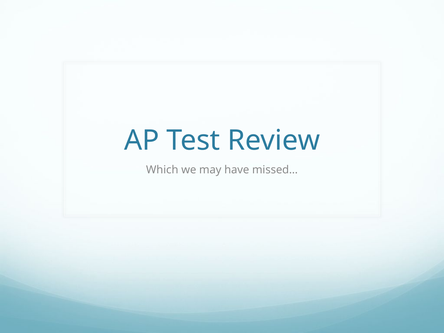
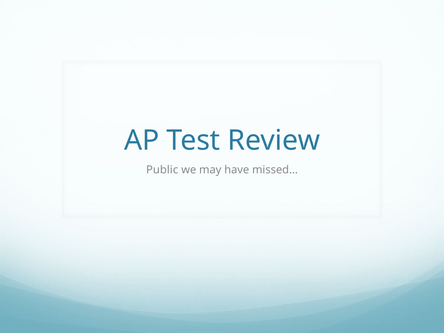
Which: Which -> Public
